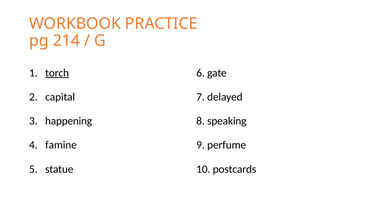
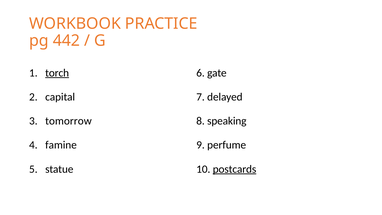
214: 214 -> 442
happening: happening -> tomorrow
postcards underline: none -> present
